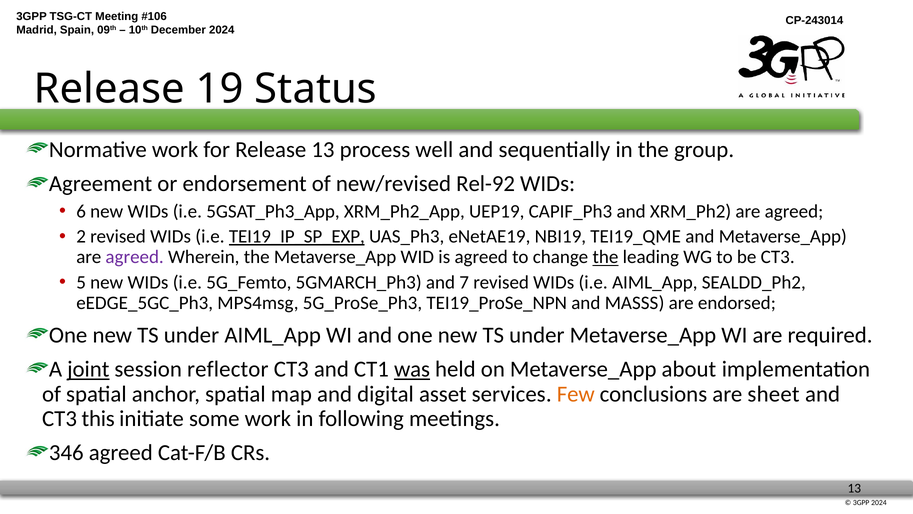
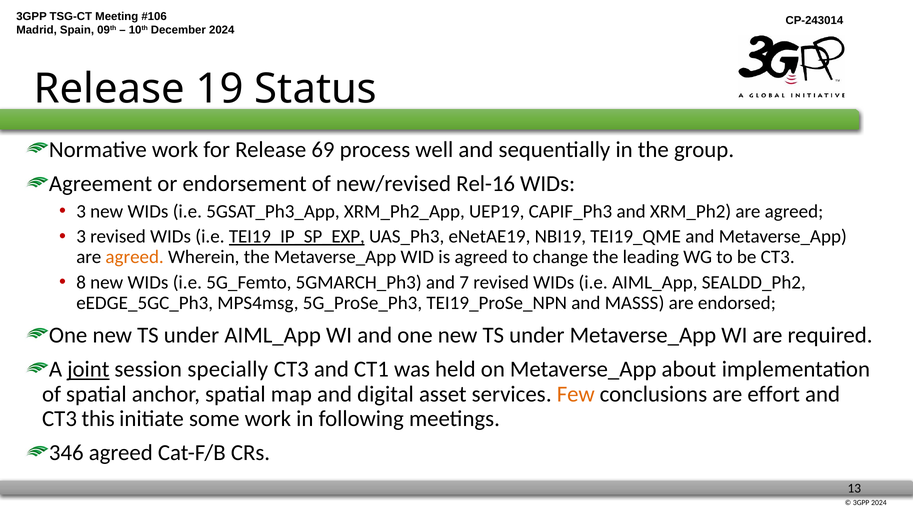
Release 13: 13 -> 69
Rel-92: Rel-92 -> Rel-16
6 at (81, 211): 6 -> 3
2 at (81, 236): 2 -> 3
agreed at (135, 257) colour: purple -> orange
the at (605, 257) underline: present -> none
5: 5 -> 8
reflector: reflector -> specially
was underline: present -> none
sheet: sheet -> effort
